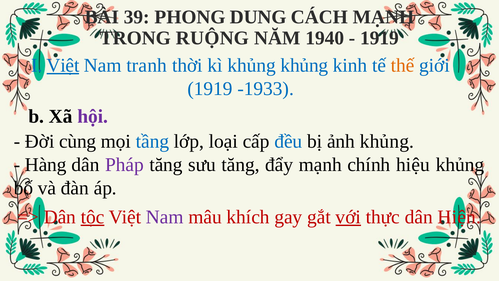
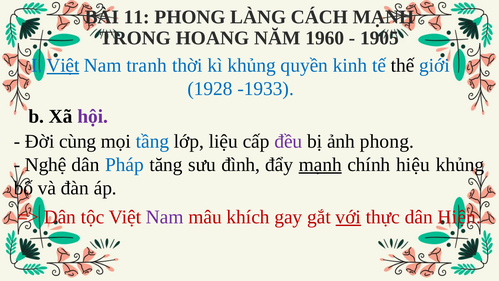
39: 39 -> 11
DUNG: DUNG -> LÀNG
RUỘNG: RUỘNG -> HOANG
1940: 1940 -> 1960
1919 at (380, 38): 1919 -> 1905
khủng khủng: khủng -> quyền
thế colour: orange -> black
1919 at (210, 89): 1919 -> 1928
loại: loại -> liệu
đều colour: blue -> purple
ảnh khủng: khủng -> phong
Hàng: Hàng -> Nghệ
Pháp colour: purple -> blue
sưu tăng: tăng -> đình
mạnh at (320, 165) underline: none -> present
tộc underline: present -> none
